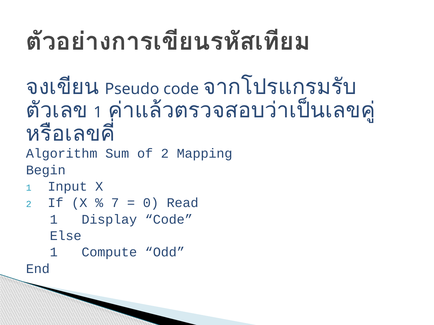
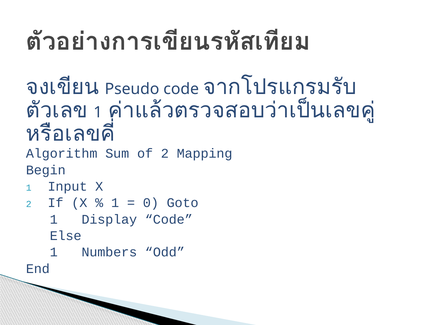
7 at (115, 203): 7 -> 1
Read: Read -> Goto
Compute: Compute -> Numbers
